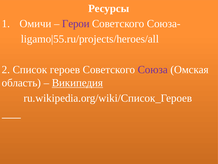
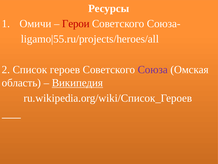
Герои colour: purple -> red
